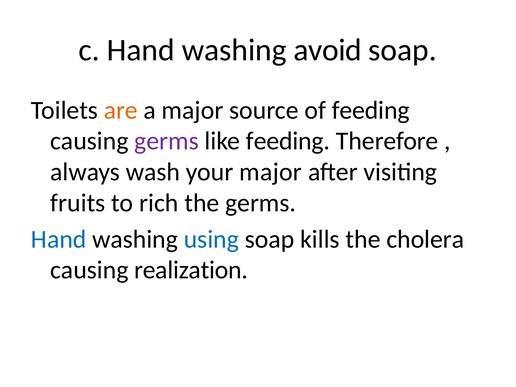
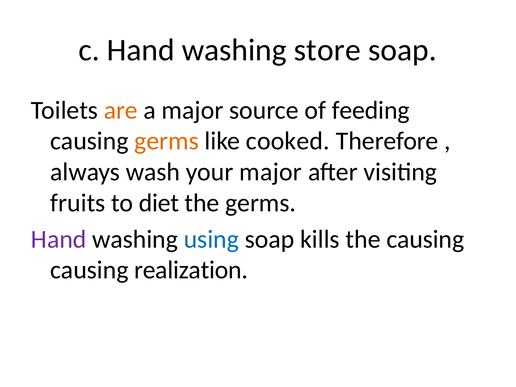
avoid: avoid -> store
germs at (167, 141) colour: purple -> orange
like feeding: feeding -> cooked
rich: rich -> diet
Hand at (59, 239) colour: blue -> purple
the cholera: cholera -> causing
